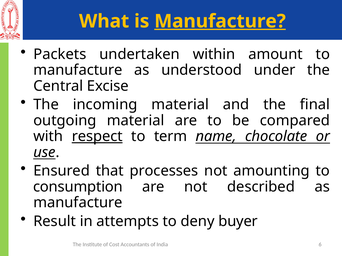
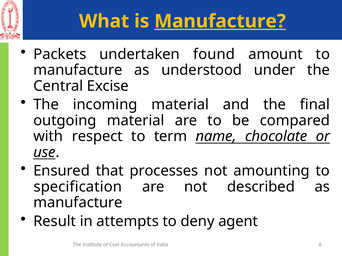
within: within -> found
respect underline: present -> none
consumption: consumption -> specification
buyer: buyer -> agent
